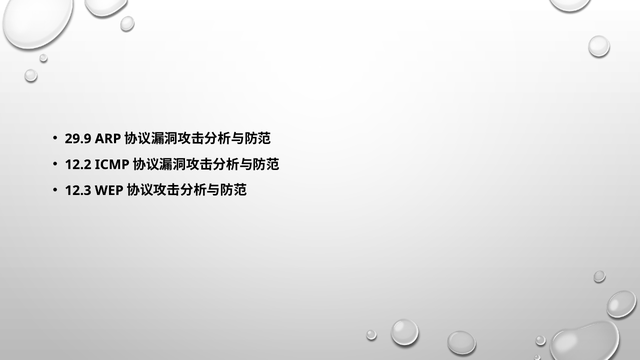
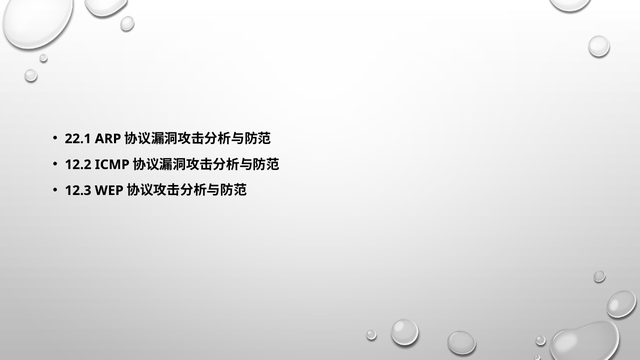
29.9: 29.9 -> 22.1
